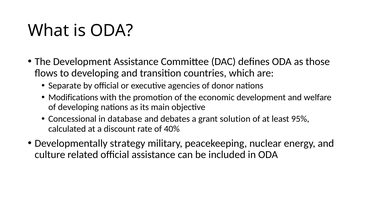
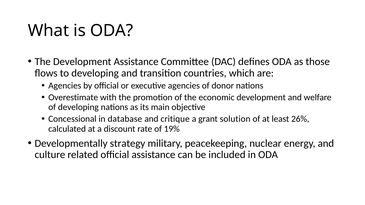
Separate at (65, 86): Separate -> Agencies
Modifications: Modifications -> Overestimate
debates: debates -> critique
95%: 95% -> 26%
40%: 40% -> 19%
